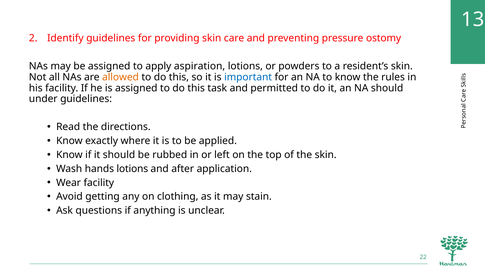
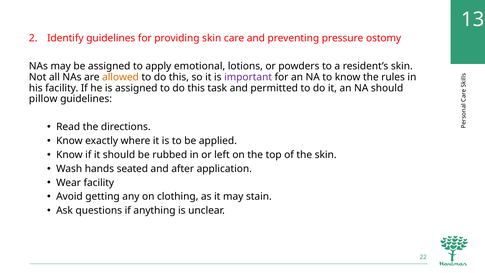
aspiration: aspiration -> emotional
important colour: blue -> purple
under: under -> pillow
hands lotions: lotions -> seated
